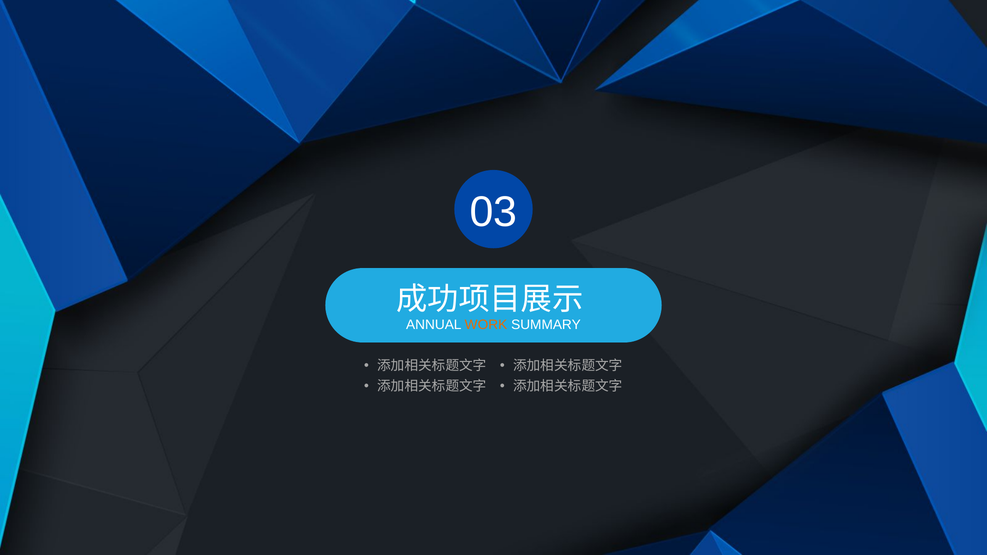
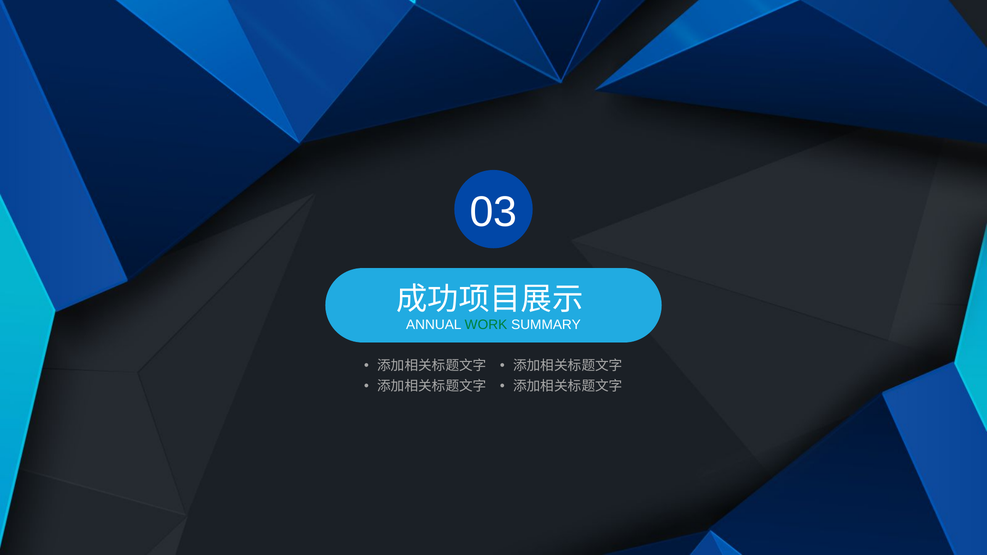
WORK colour: orange -> green
